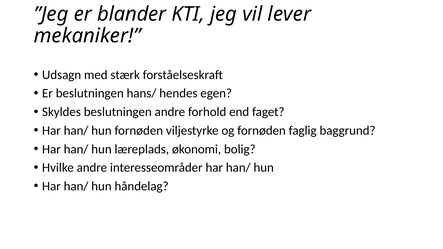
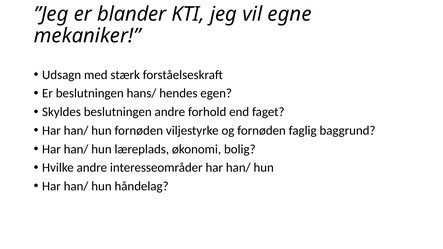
lever: lever -> egne
